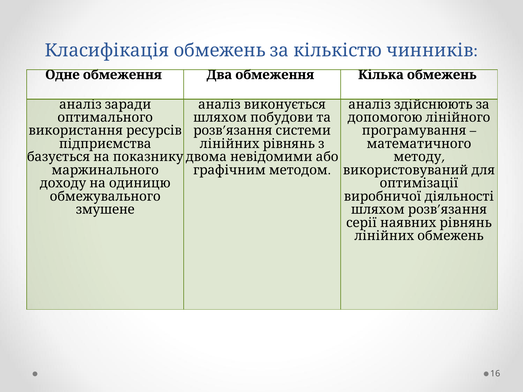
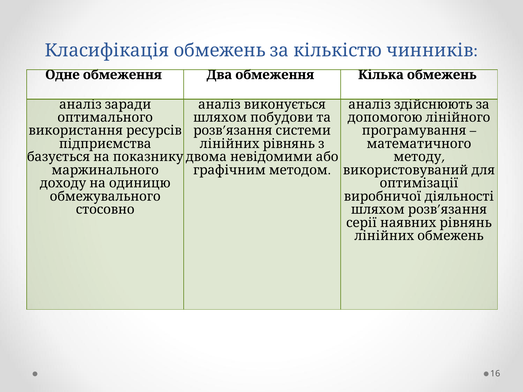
змушене: змушене -> стосовно
